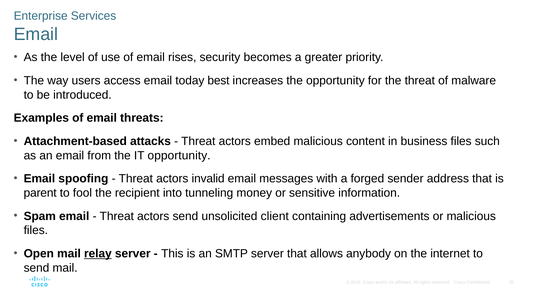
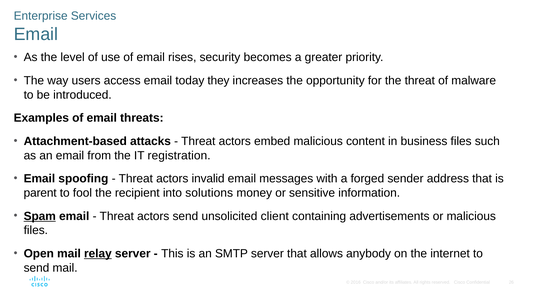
best: best -> they
IT opportunity: opportunity -> registration
tunneling: tunneling -> solutions
Spam underline: none -> present
